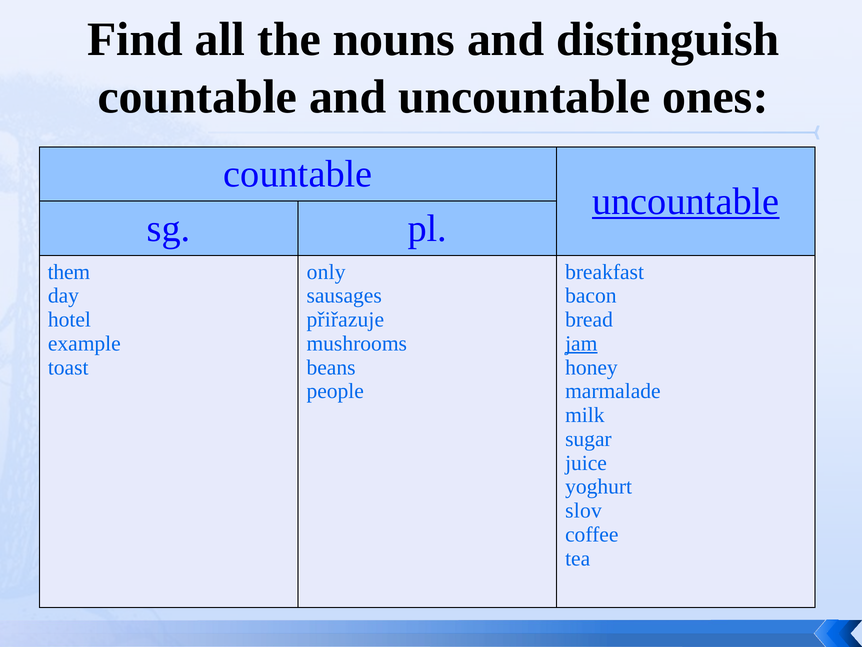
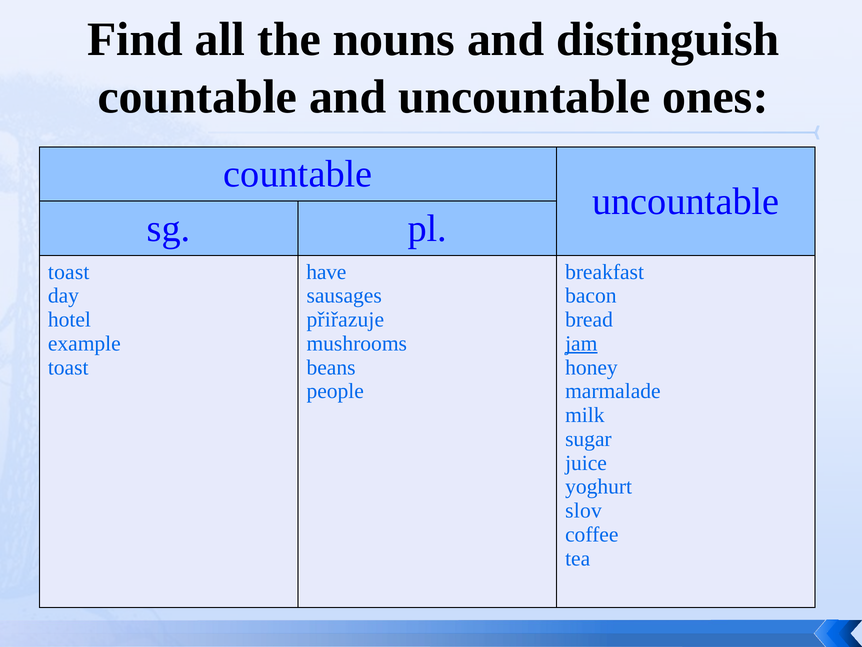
uncountable at (686, 201) underline: present -> none
them at (69, 272): them -> toast
only: only -> have
